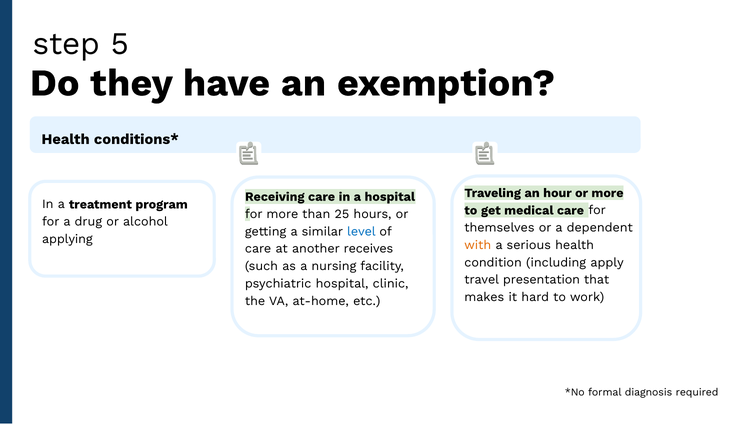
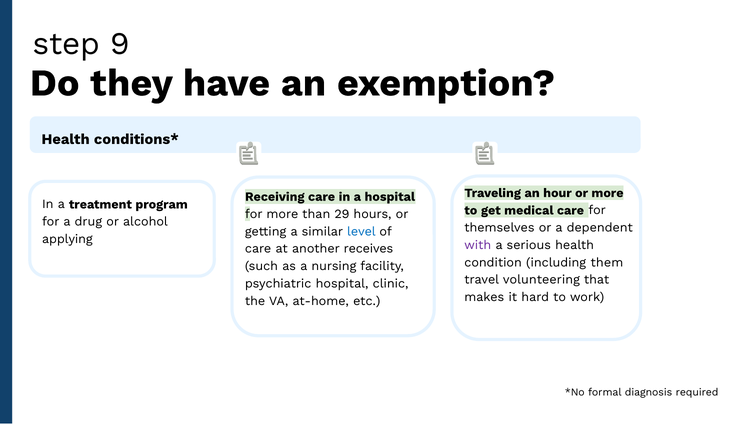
5: 5 -> 9
25: 25 -> 29
with colour: orange -> purple
apply: apply -> them
presentation: presentation -> volunteering
